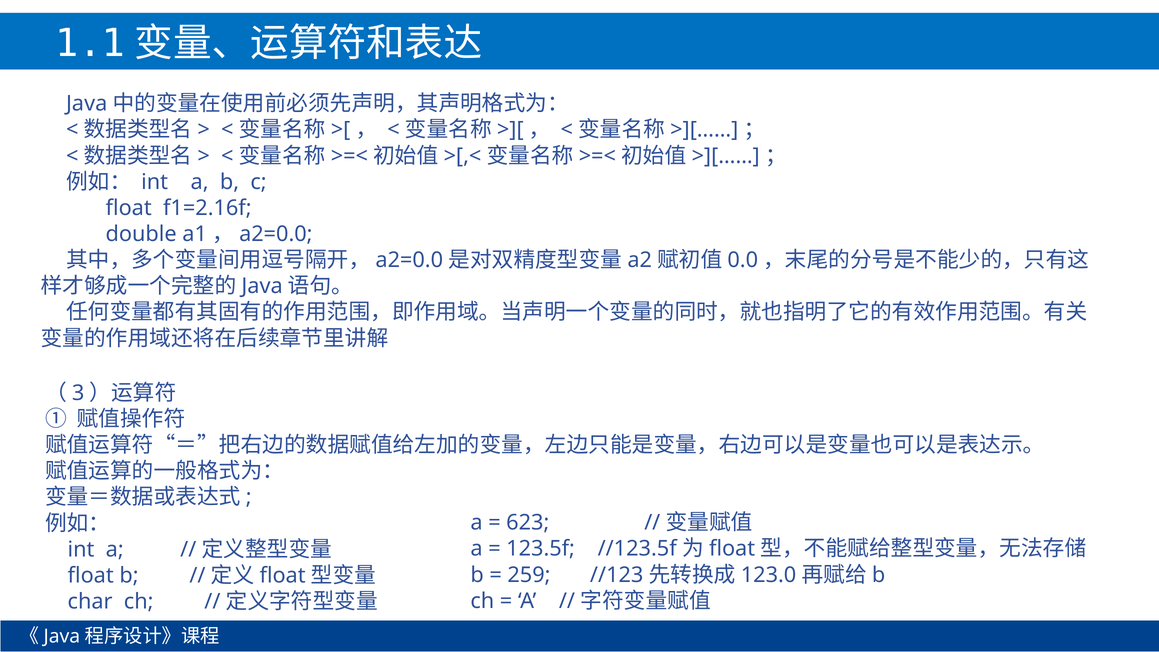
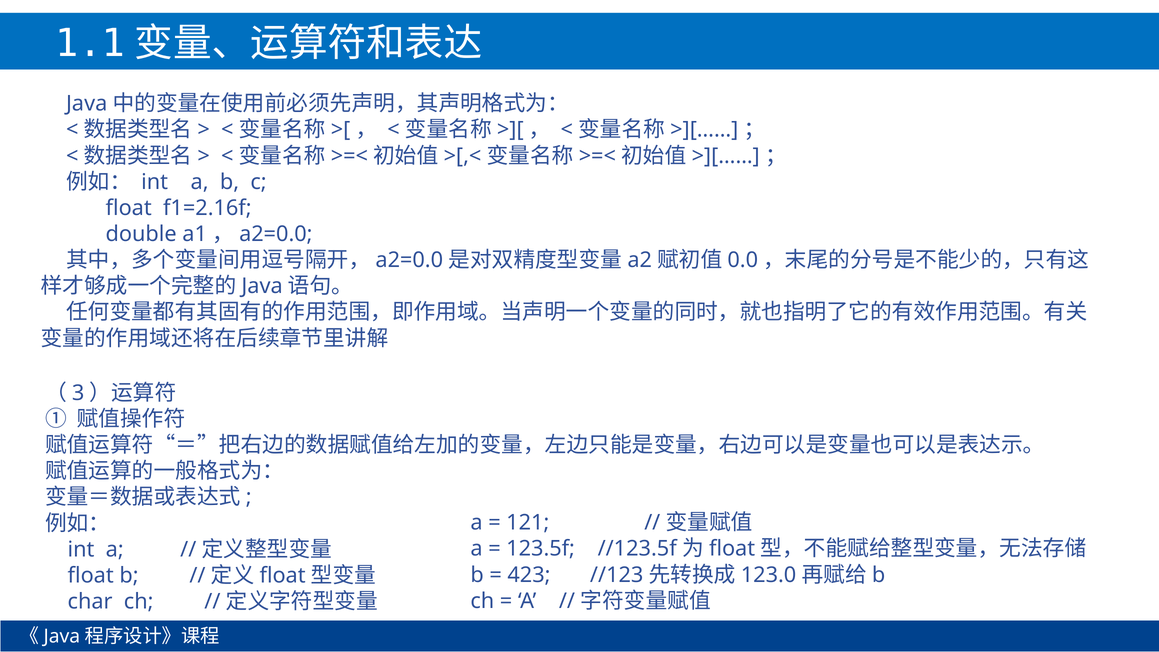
623: 623 -> 121
259: 259 -> 423
